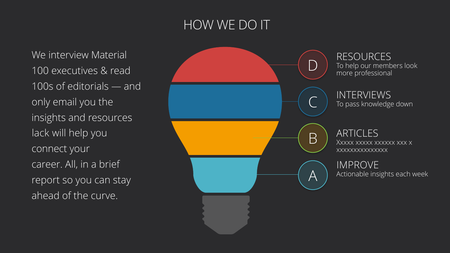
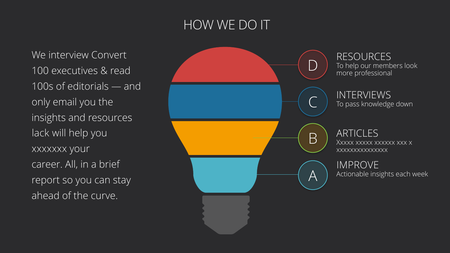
Material: Material -> Convert
connect: connect -> xxxxxxx
